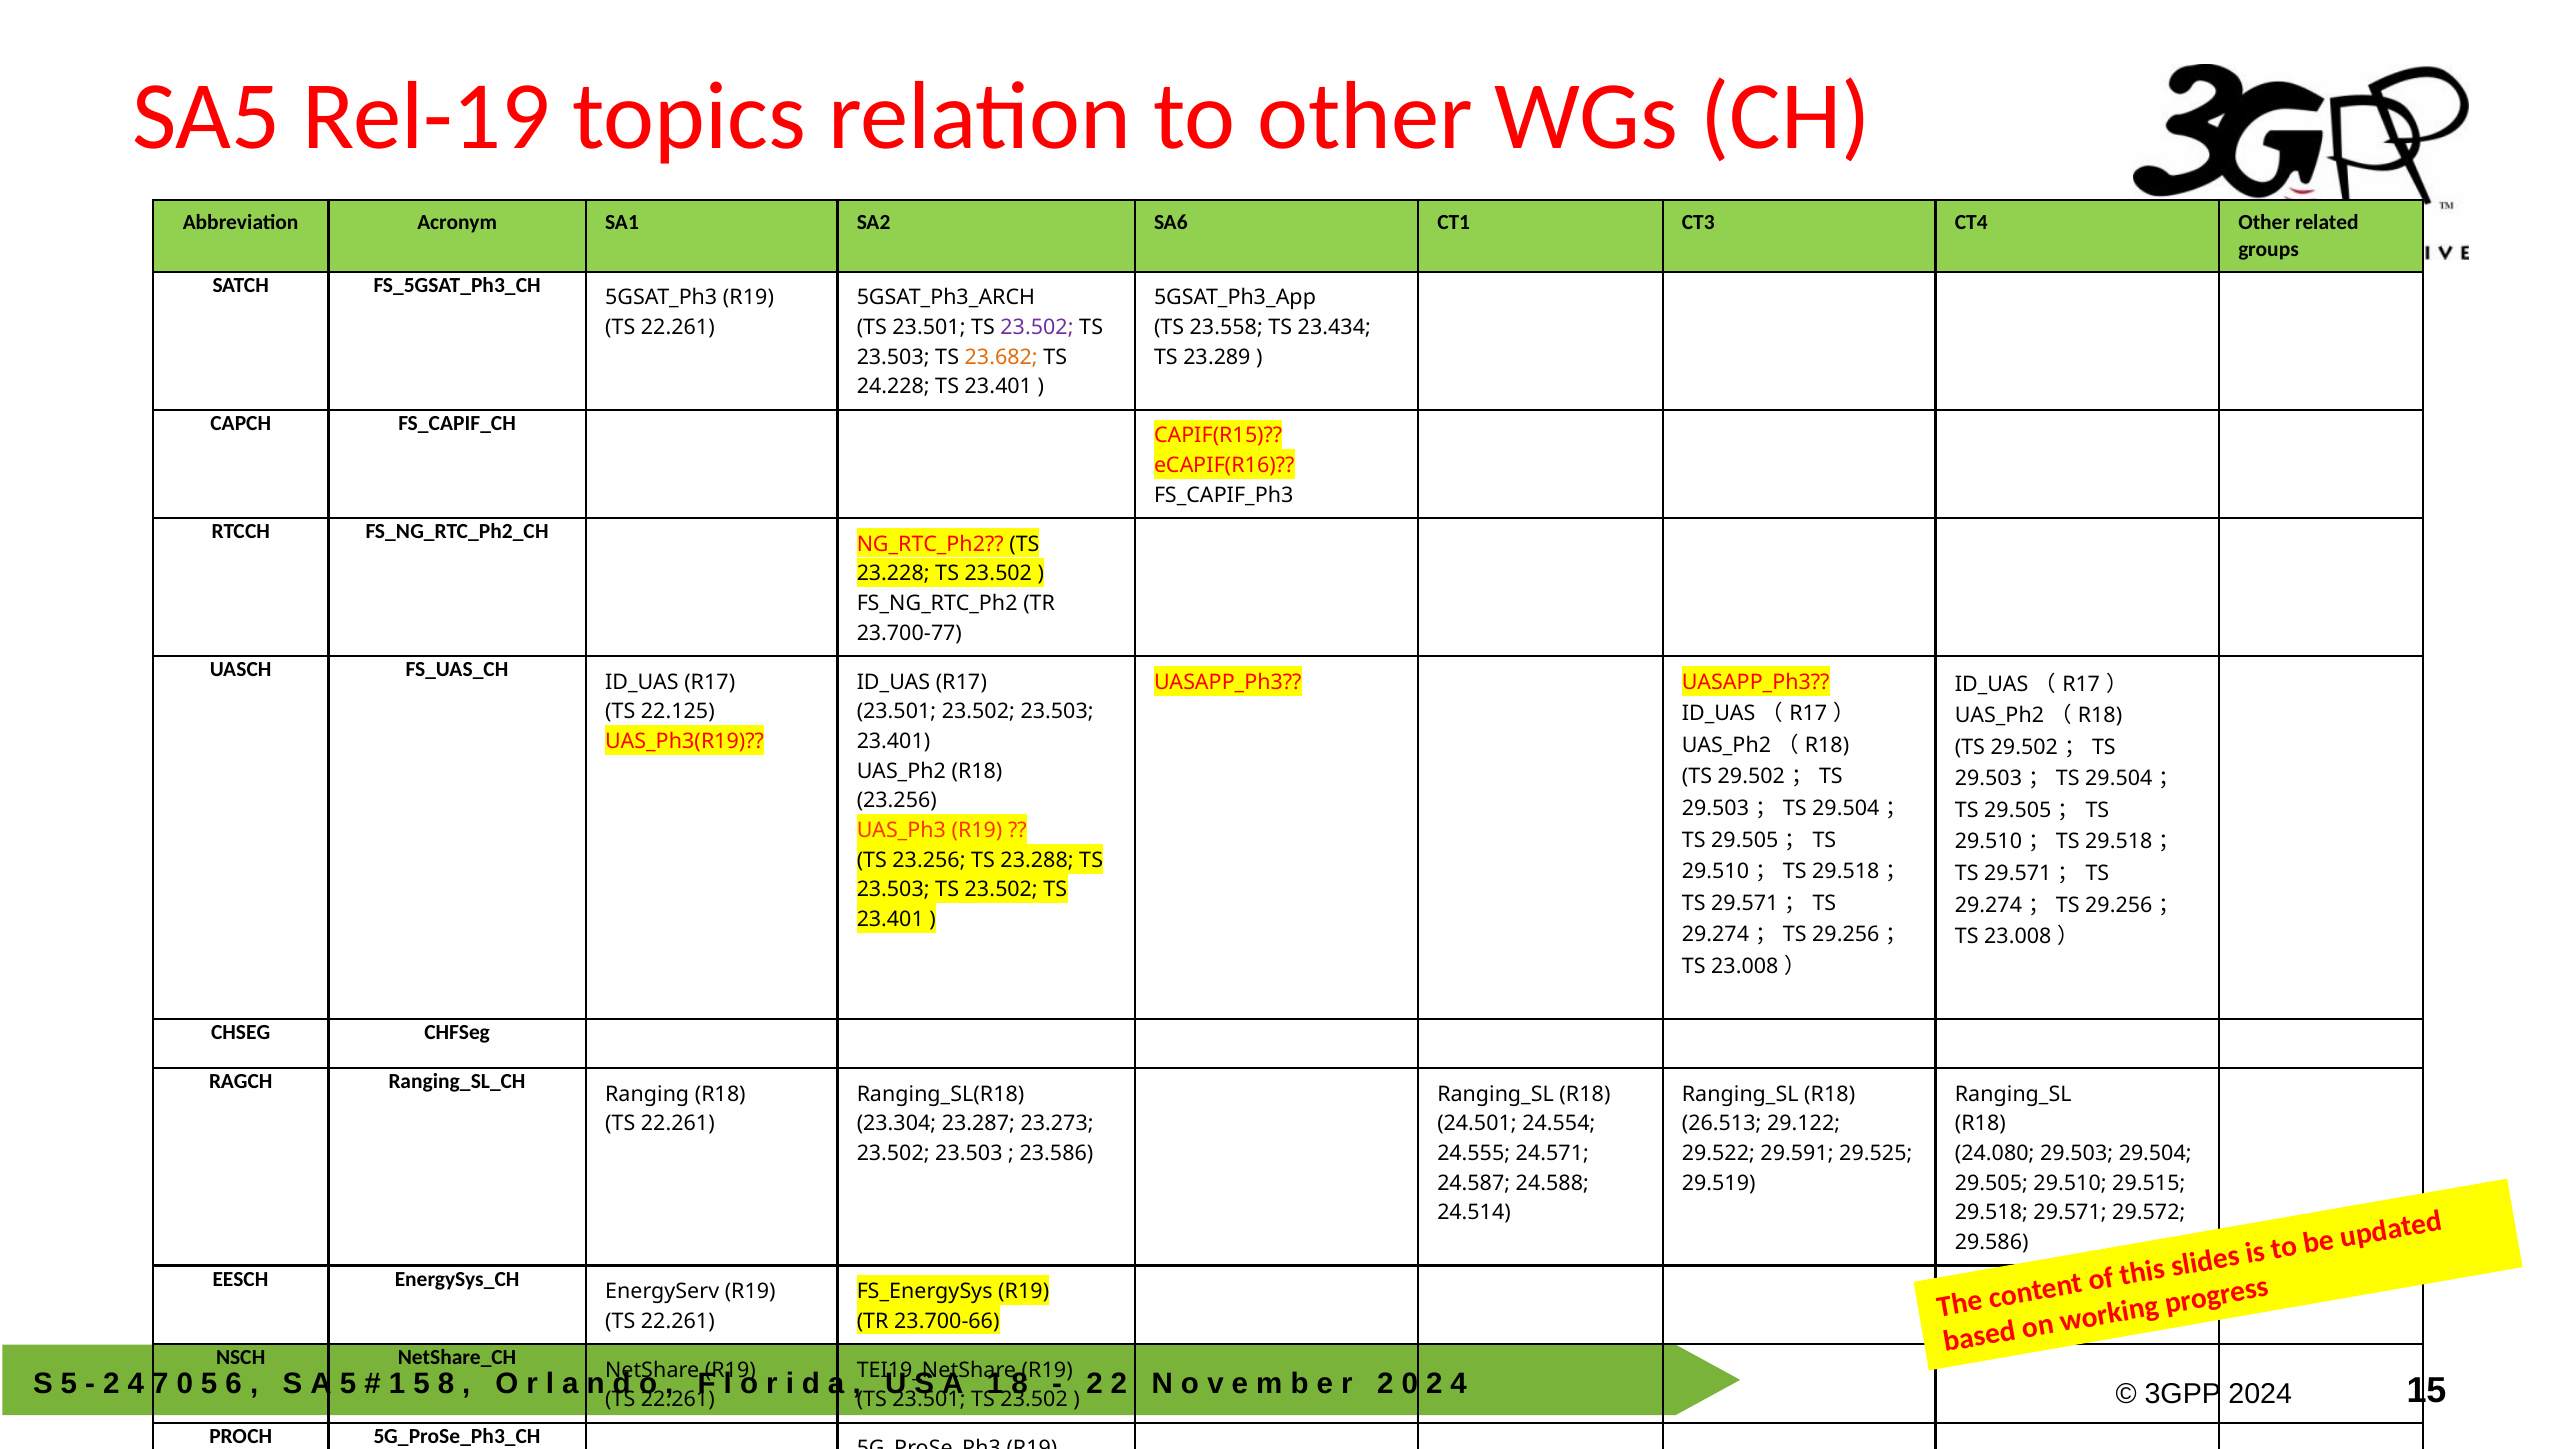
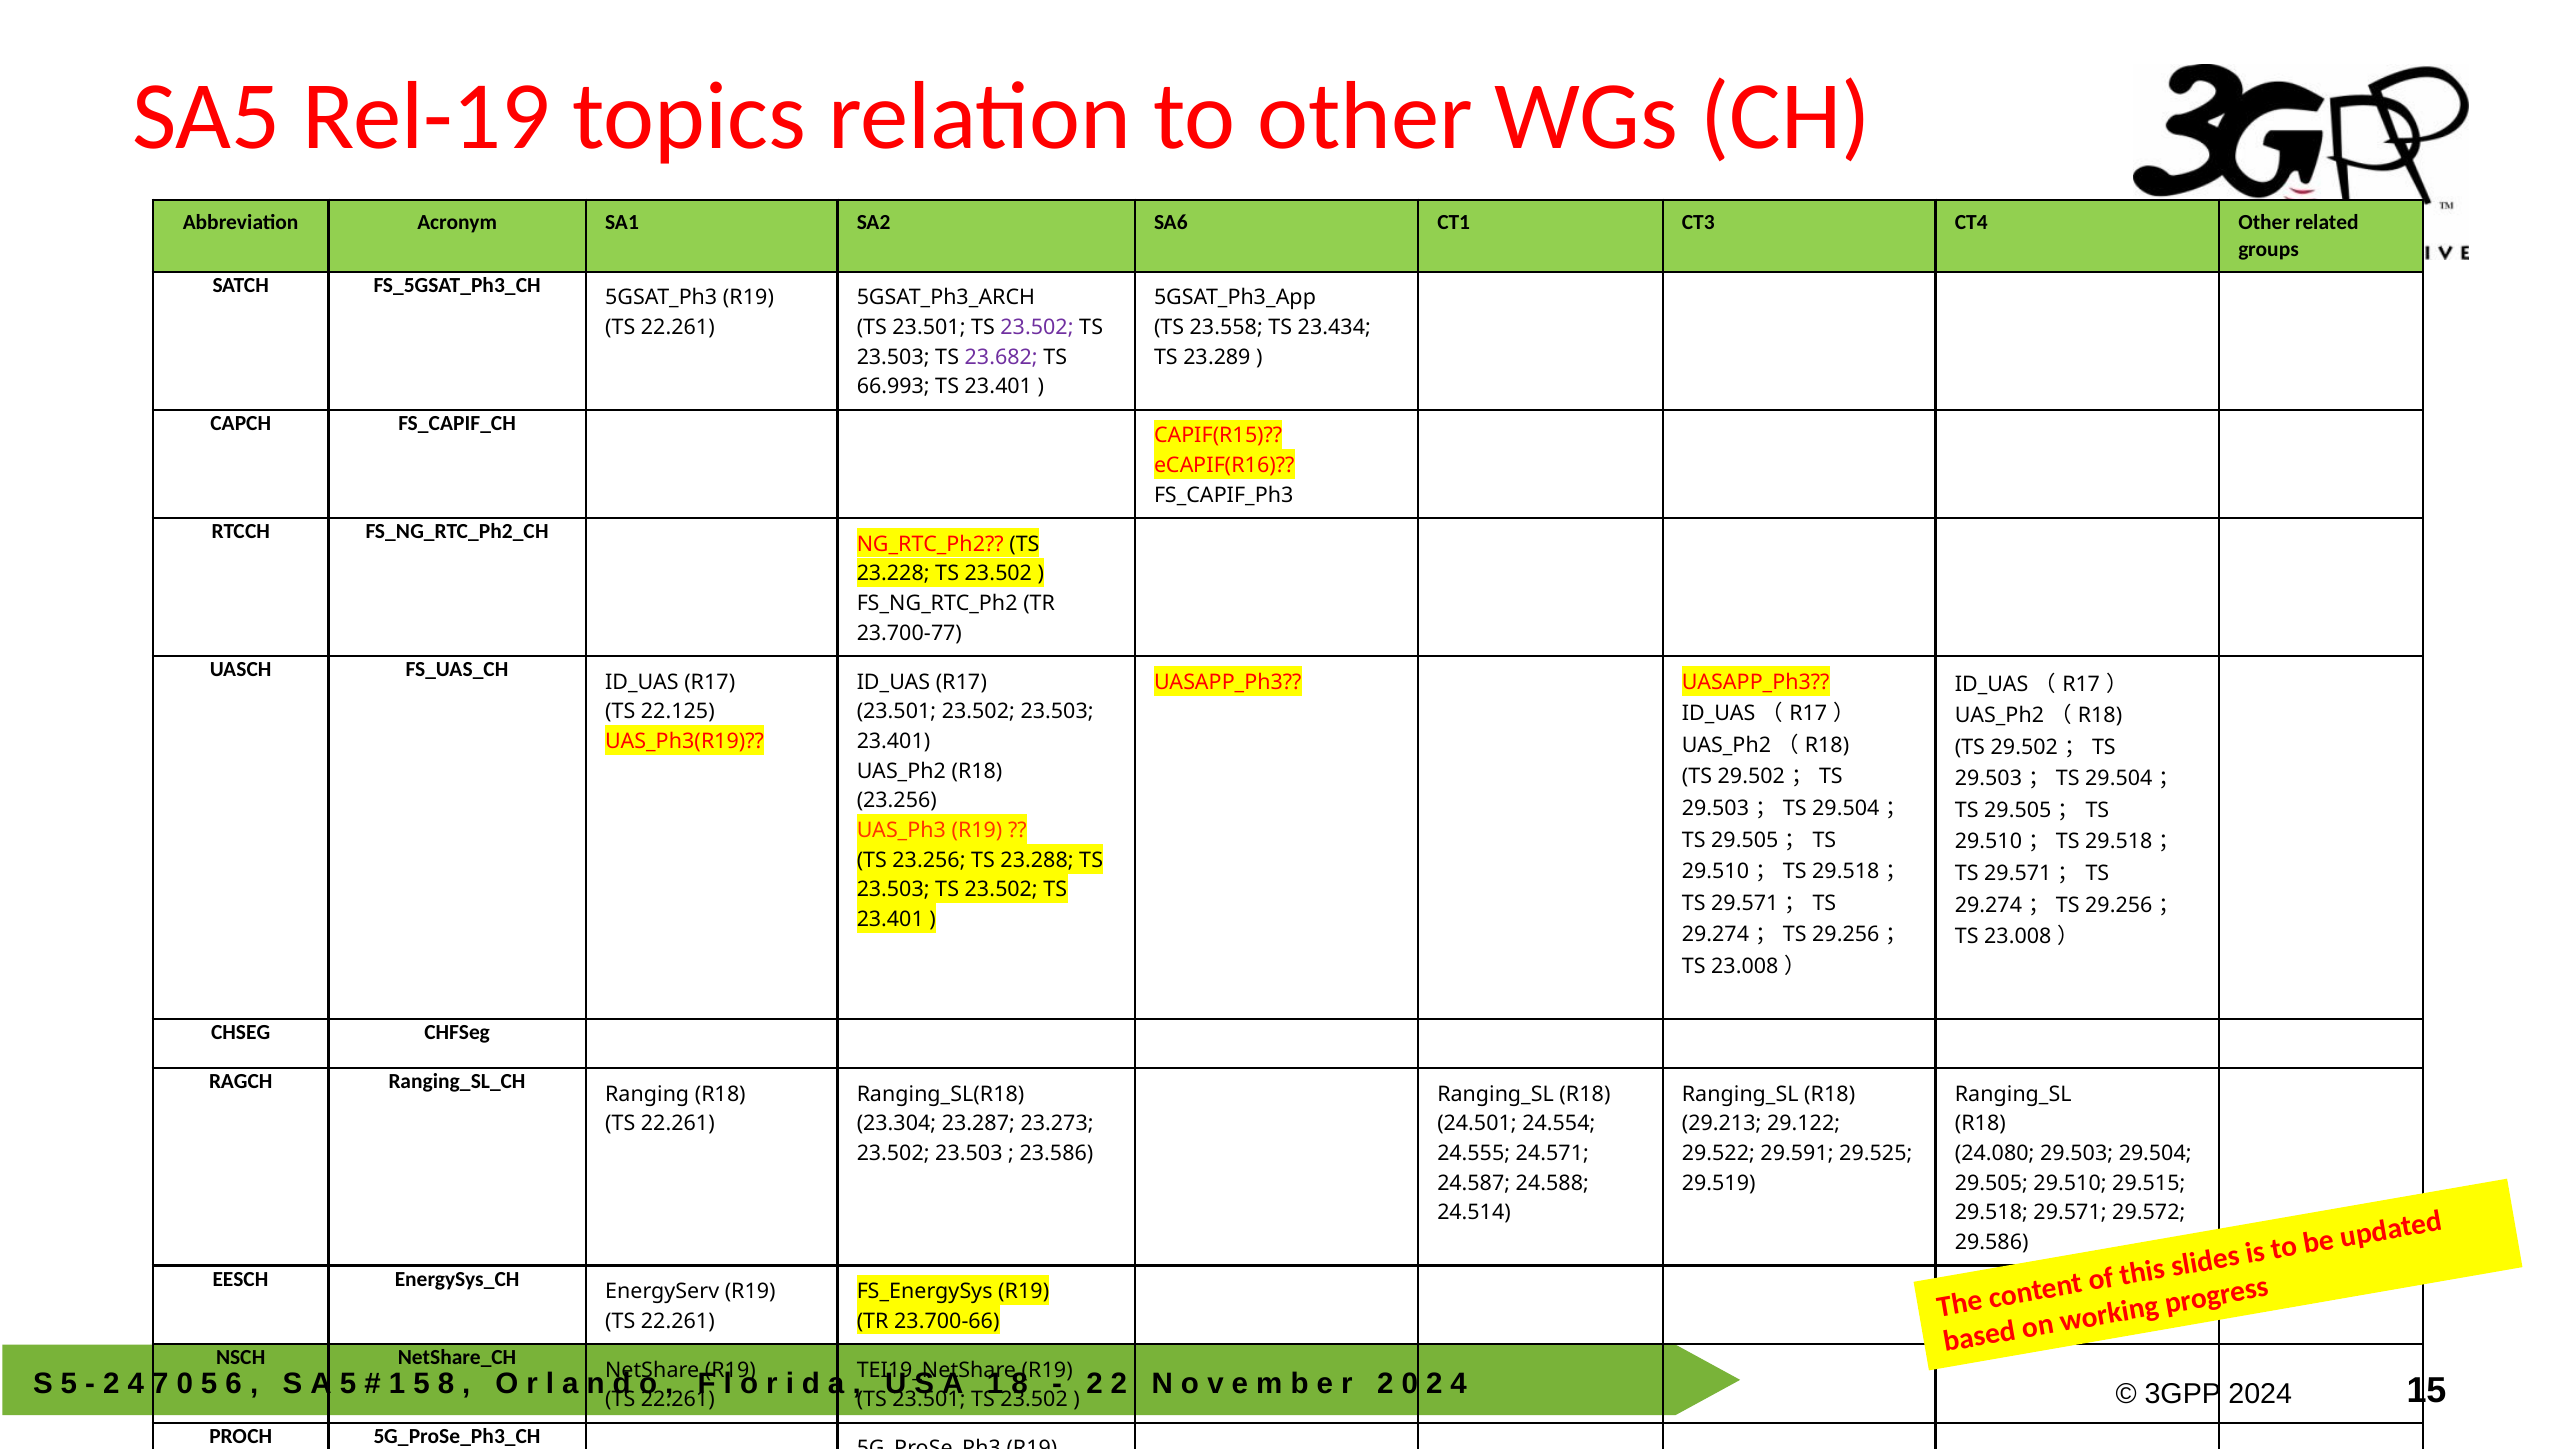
23.682 colour: orange -> purple
24.228: 24.228 -> 66.993
26.513: 26.513 -> 29.213
